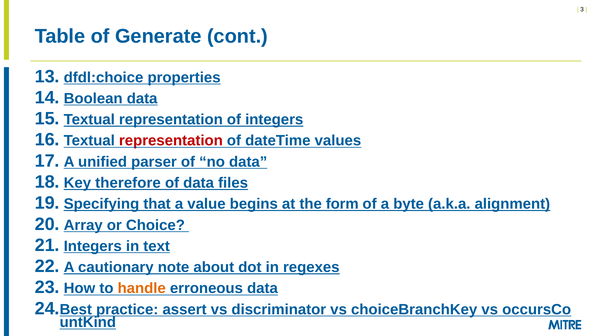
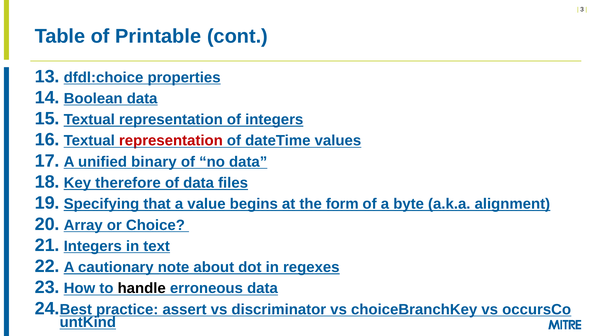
Generate: Generate -> Printable
parser: parser -> binary
handle colour: orange -> black
